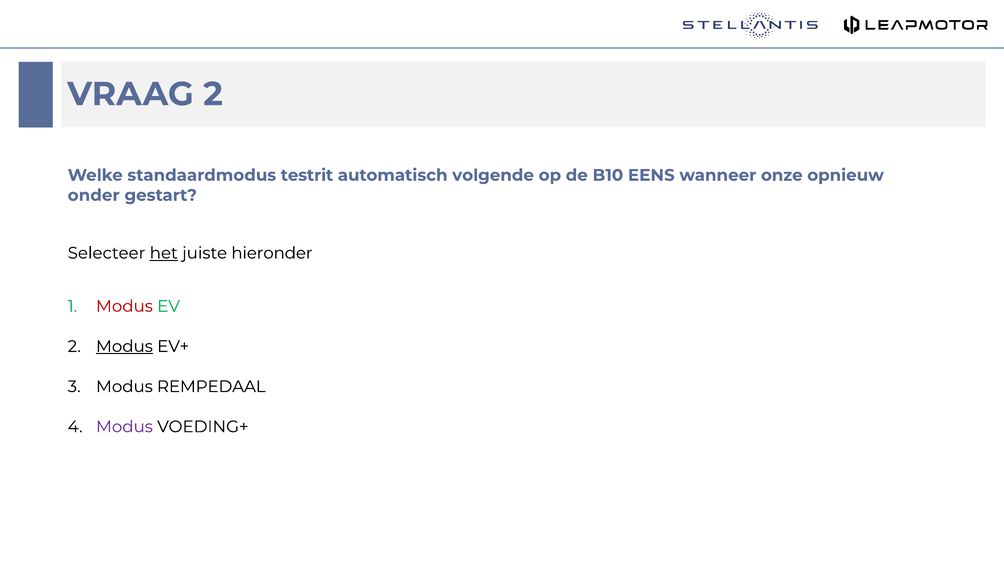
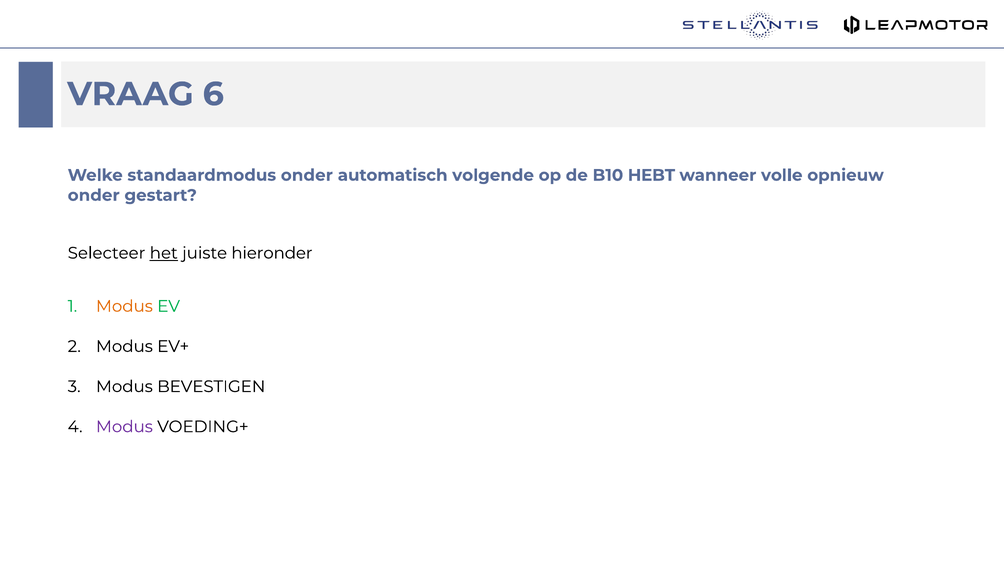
VRAAG 2: 2 -> 6
standaardmodus testrit: testrit -> onder
EENS: EENS -> HEBT
onze: onze -> volle
Modus at (124, 306) colour: red -> orange
Modus at (124, 346) underline: present -> none
REMPEDAAL: REMPEDAAL -> BEVESTIGEN
